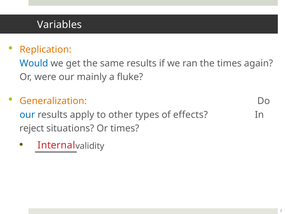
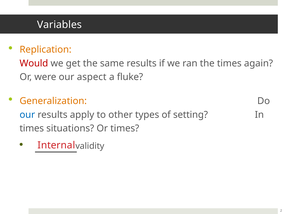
Would colour: blue -> red
mainly: mainly -> aspect
effects: effects -> setting
reject at (32, 128): reject -> times
